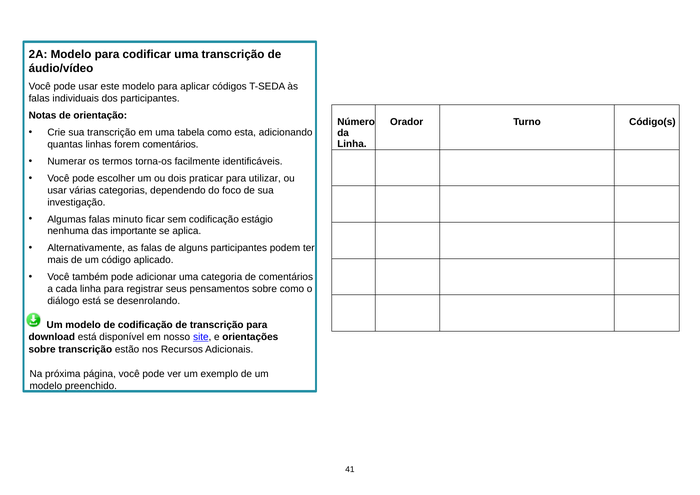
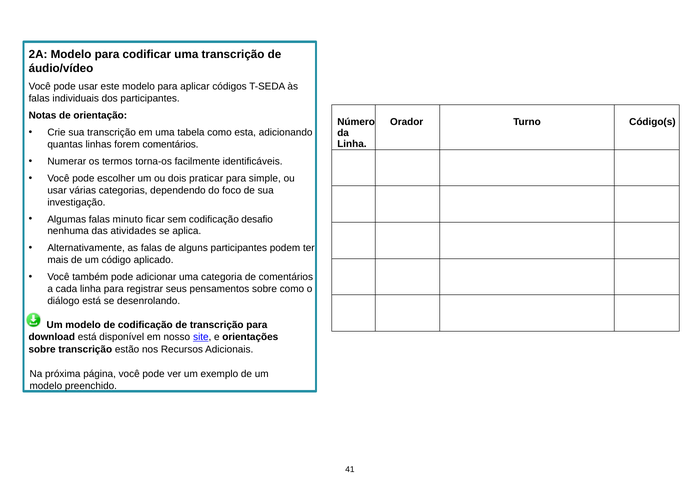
utilizar: utilizar -> simple
estágio: estágio -> desafio
importante: importante -> atividades
